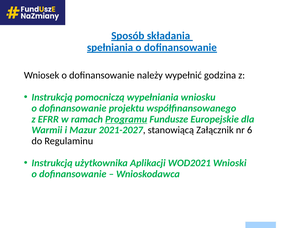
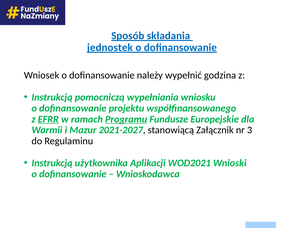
spełniania: spełniania -> jednostek
EFRR underline: none -> present
6: 6 -> 3
